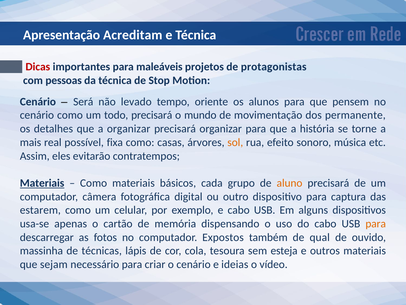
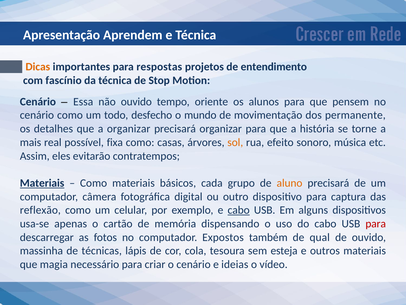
Acreditam: Acreditam -> Aprendem
Dicas colour: red -> orange
maleáveis: maleáveis -> respostas
protagonistas: protagonistas -> entendimento
pessoas: pessoas -> fascínio
Será: Será -> Essa
não levado: levado -> ouvido
todo precisará: precisará -> desfecho
estarem: estarem -> reflexão
cabo at (239, 210) underline: none -> present
para at (376, 223) colour: orange -> red
sejam: sejam -> magia
